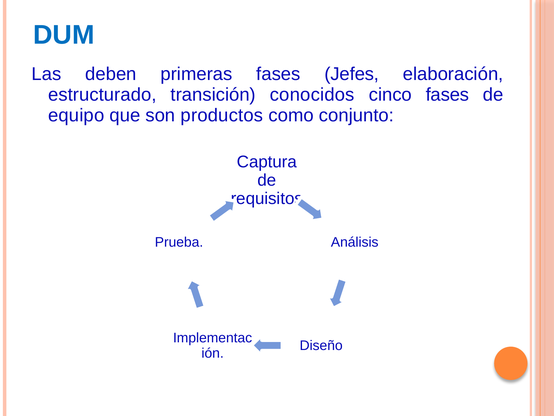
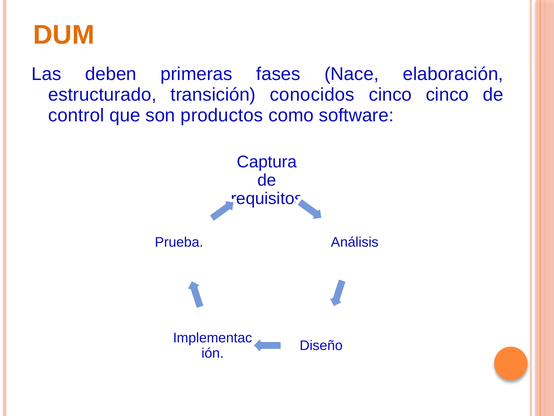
DUM colour: blue -> orange
Jefes: Jefes -> Nace
cinco fases: fases -> cinco
equipo: equipo -> control
conjunto: conjunto -> software
